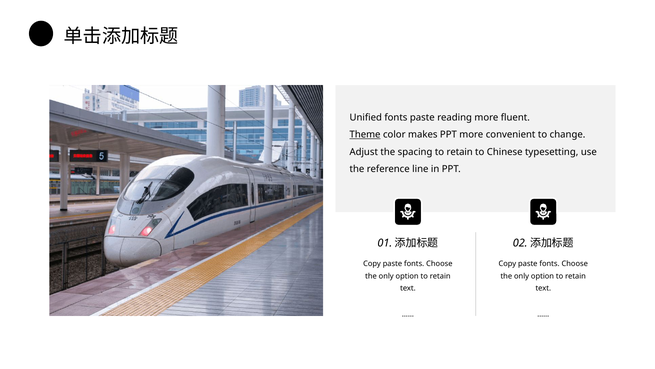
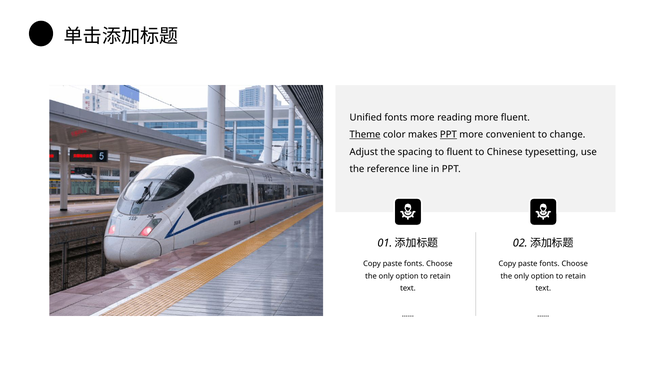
fonts paste: paste -> more
PPT at (448, 135) underline: none -> present
spacing to retain: retain -> fluent
